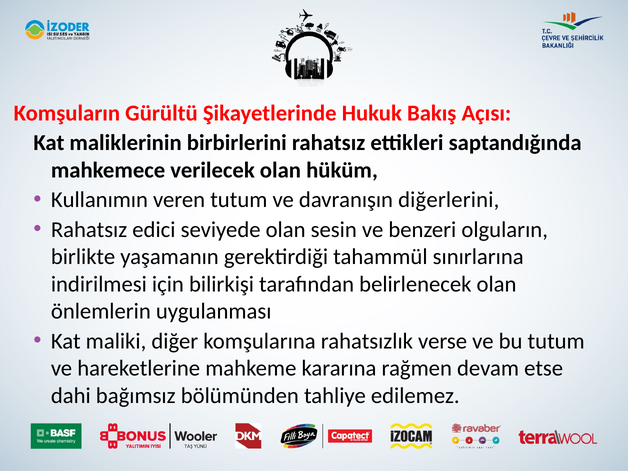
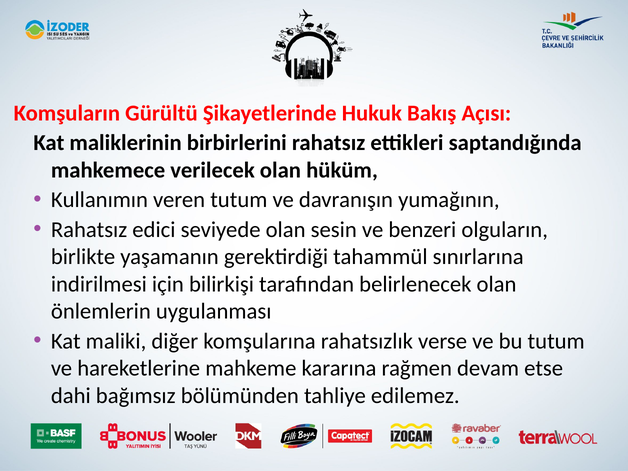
diğerlerini: diğerlerini -> yumağının
